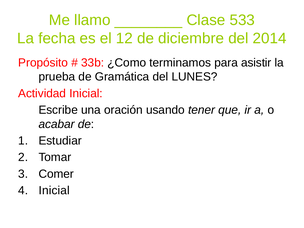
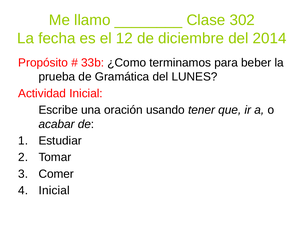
533: 533 -> 302
asistir: asistir -> beber
